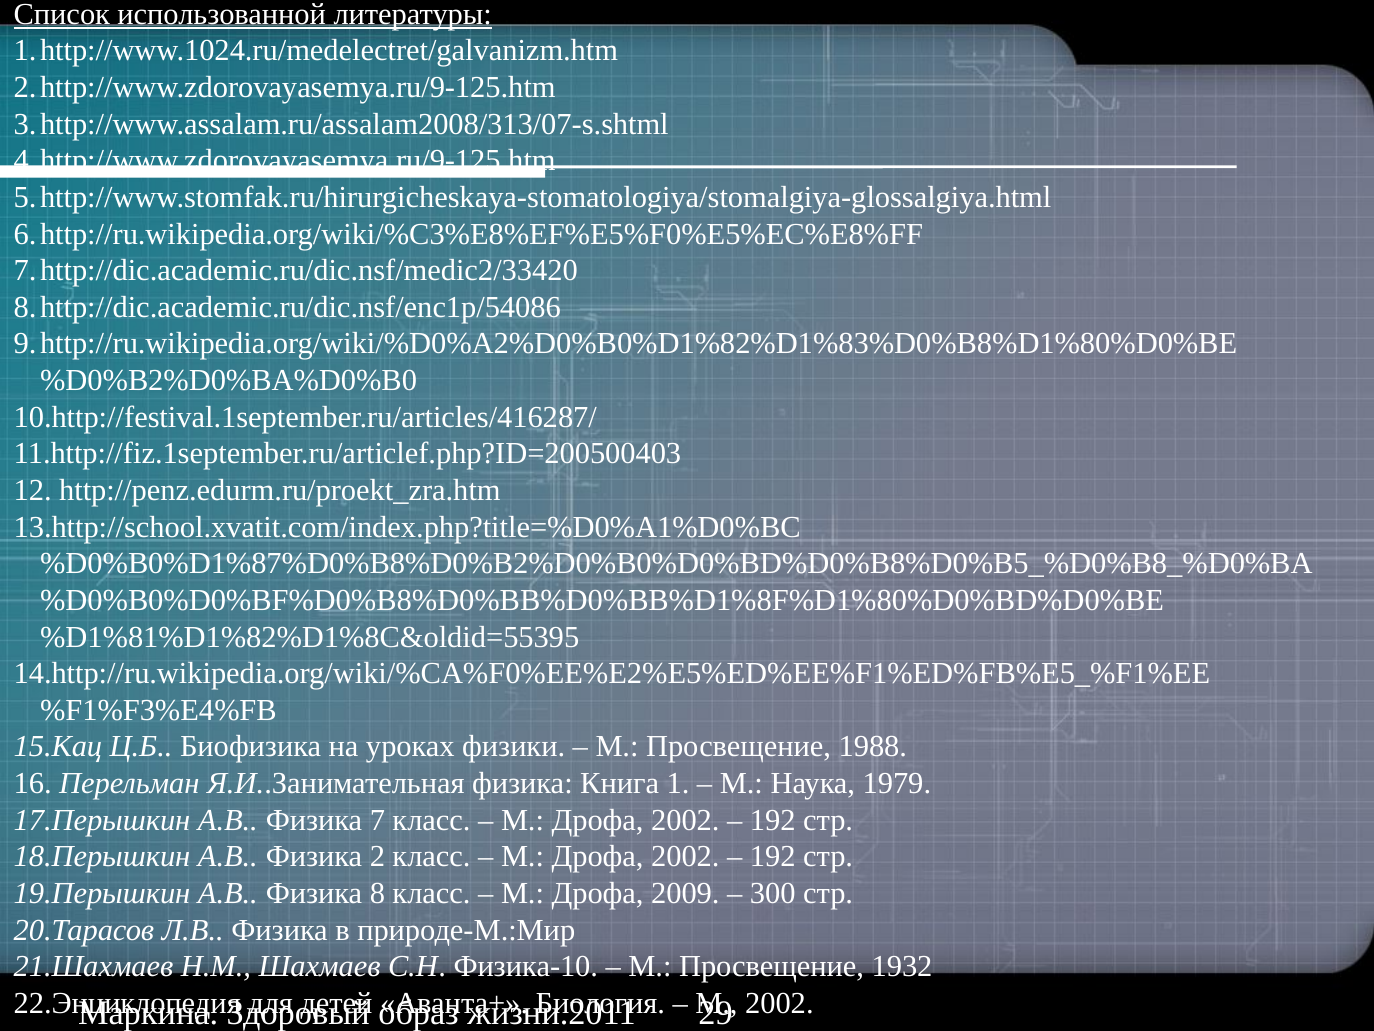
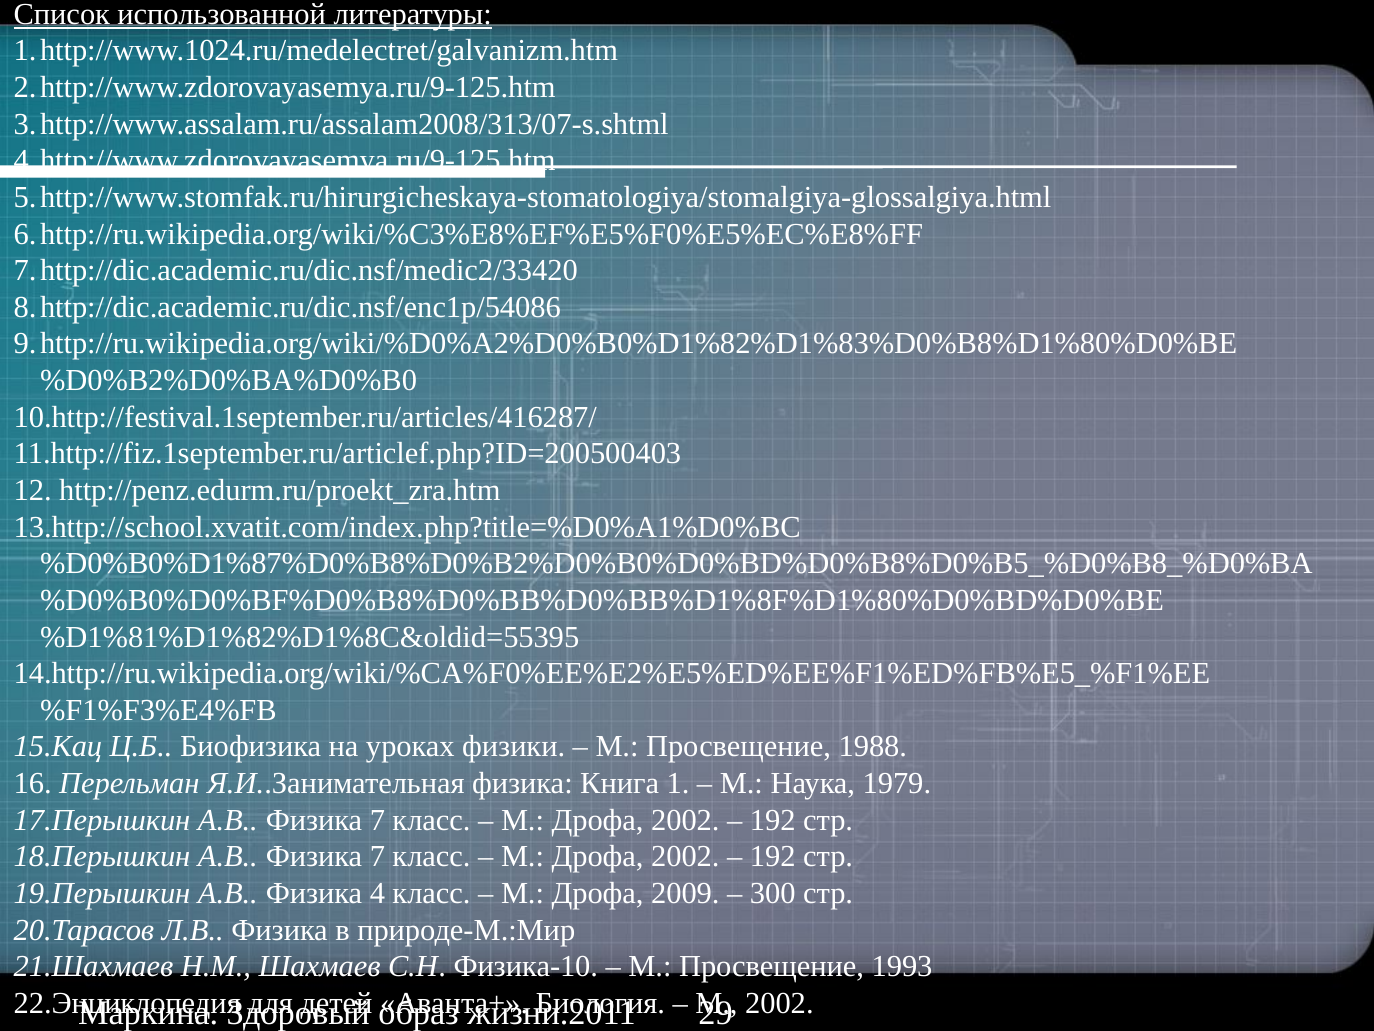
2 at (377, 856): 2 -> 7
8: 8 -> 4
1932: 1932 -> 1993
